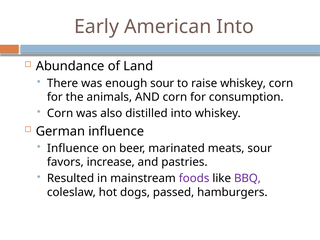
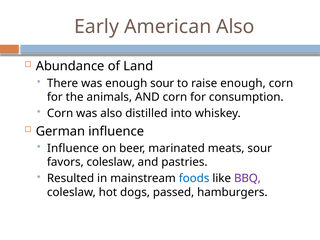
American Into: Into -> Also
raise whiskey: whiskey -> enough
favors increase: increase -> coleslaw
foods colour: purple -> blue
